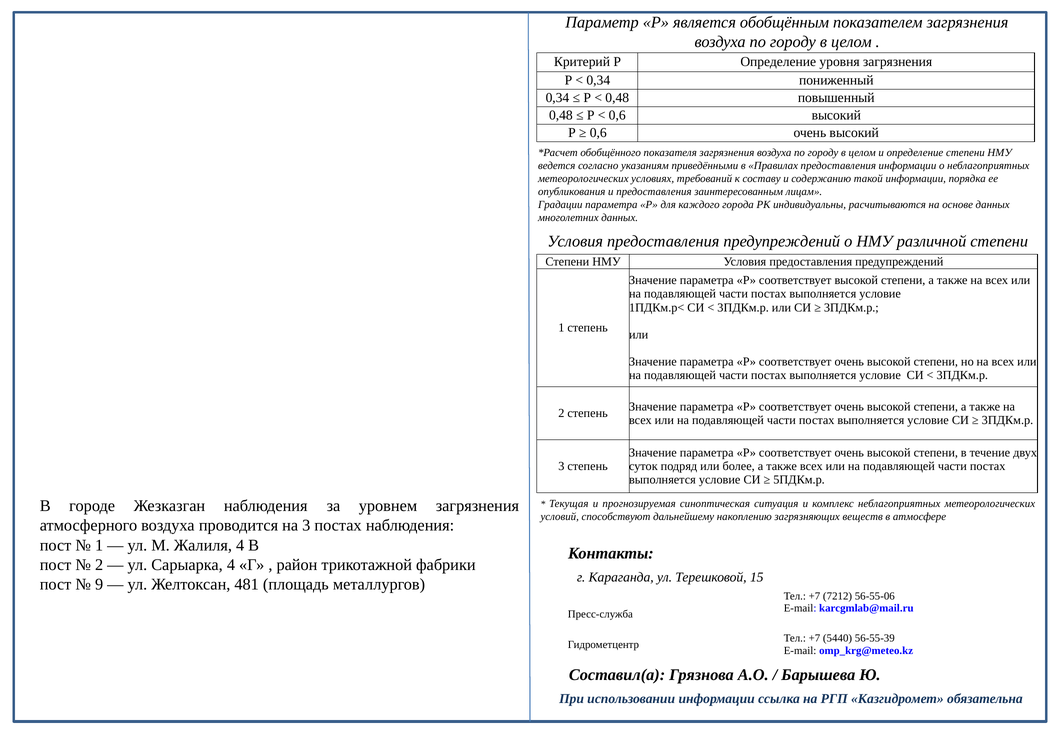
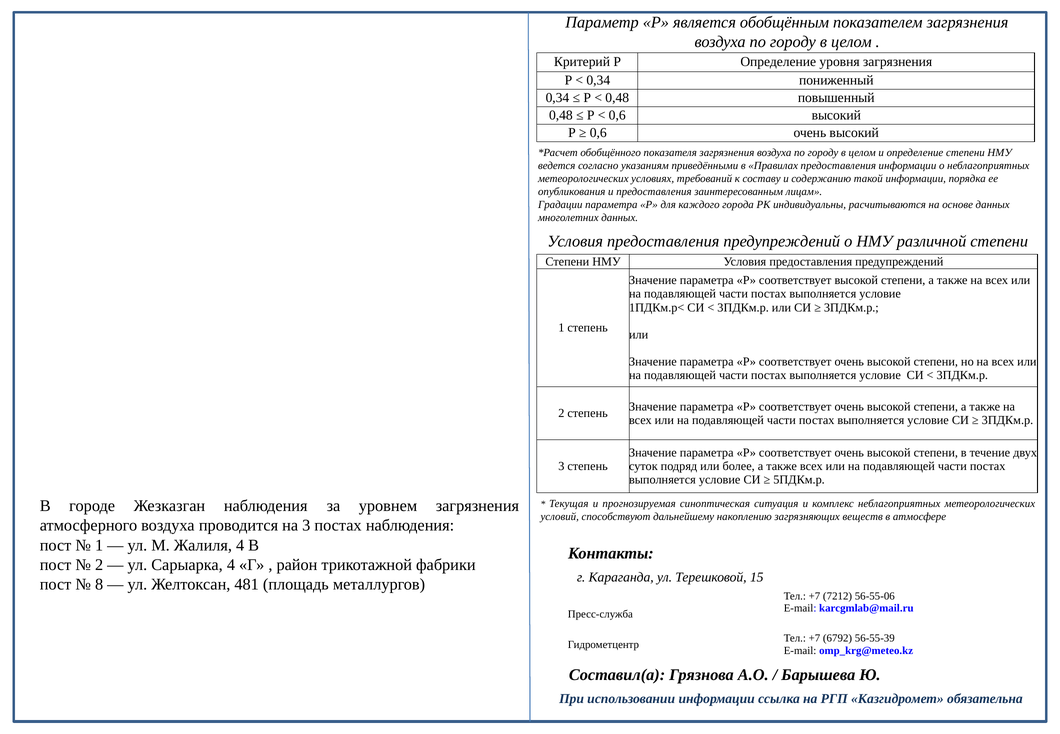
9: 9 -> 8
5440: 5440 -> 6792
